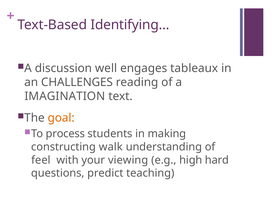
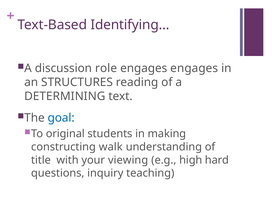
well: well -> role
engages tableaux: tableaux -> engages
CHALLENGES: CHALLENGES -> STRUCTURES
IMAGINATION: IMAGINATION -> DETERMINING
goal colour: orange -> blue
process: process -> original
feel: feel -> title
predict: predict -> inquiry
